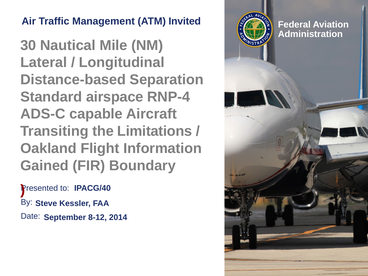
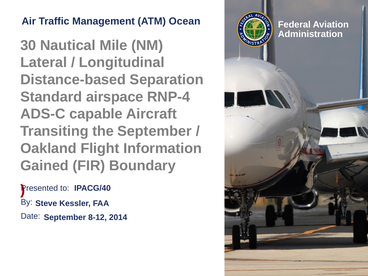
Invited: Invited -> Ocean
the Limitations: Limitations -> September
